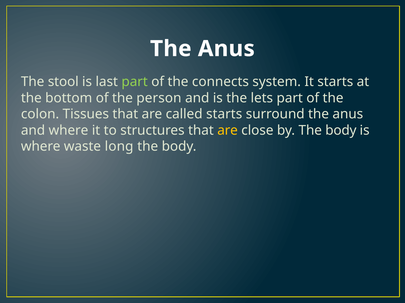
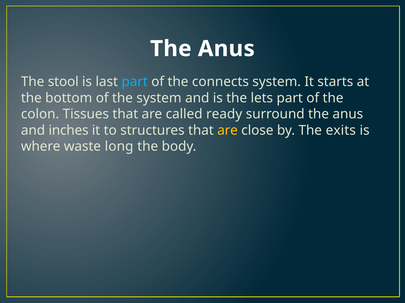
part at (135, 82) colour: light green -> light blue
the person: person -> system
called starts: starts -> ready
and where: where -> inches
by The body: body -> exits
